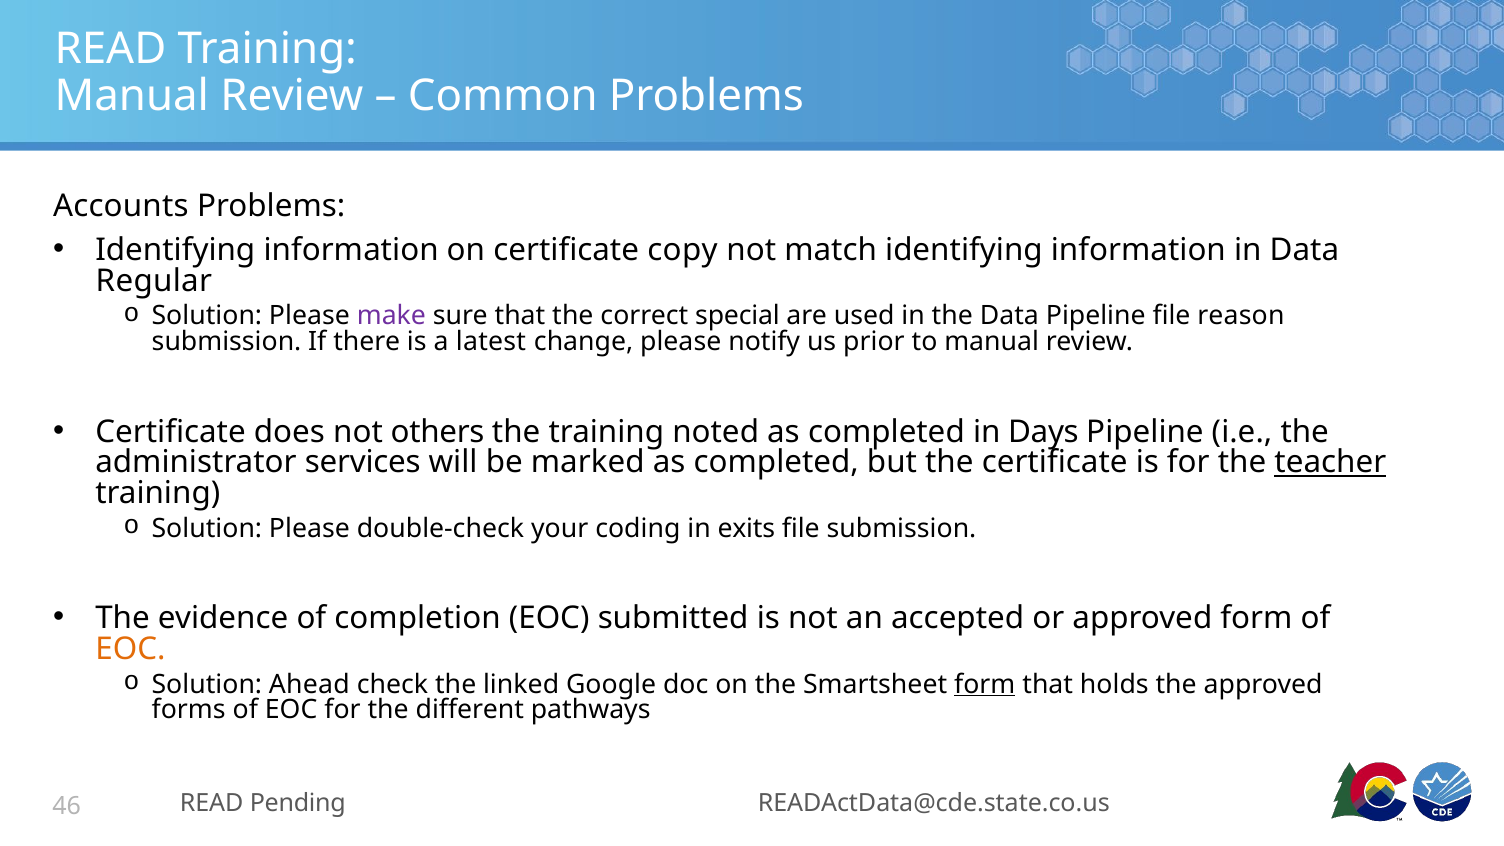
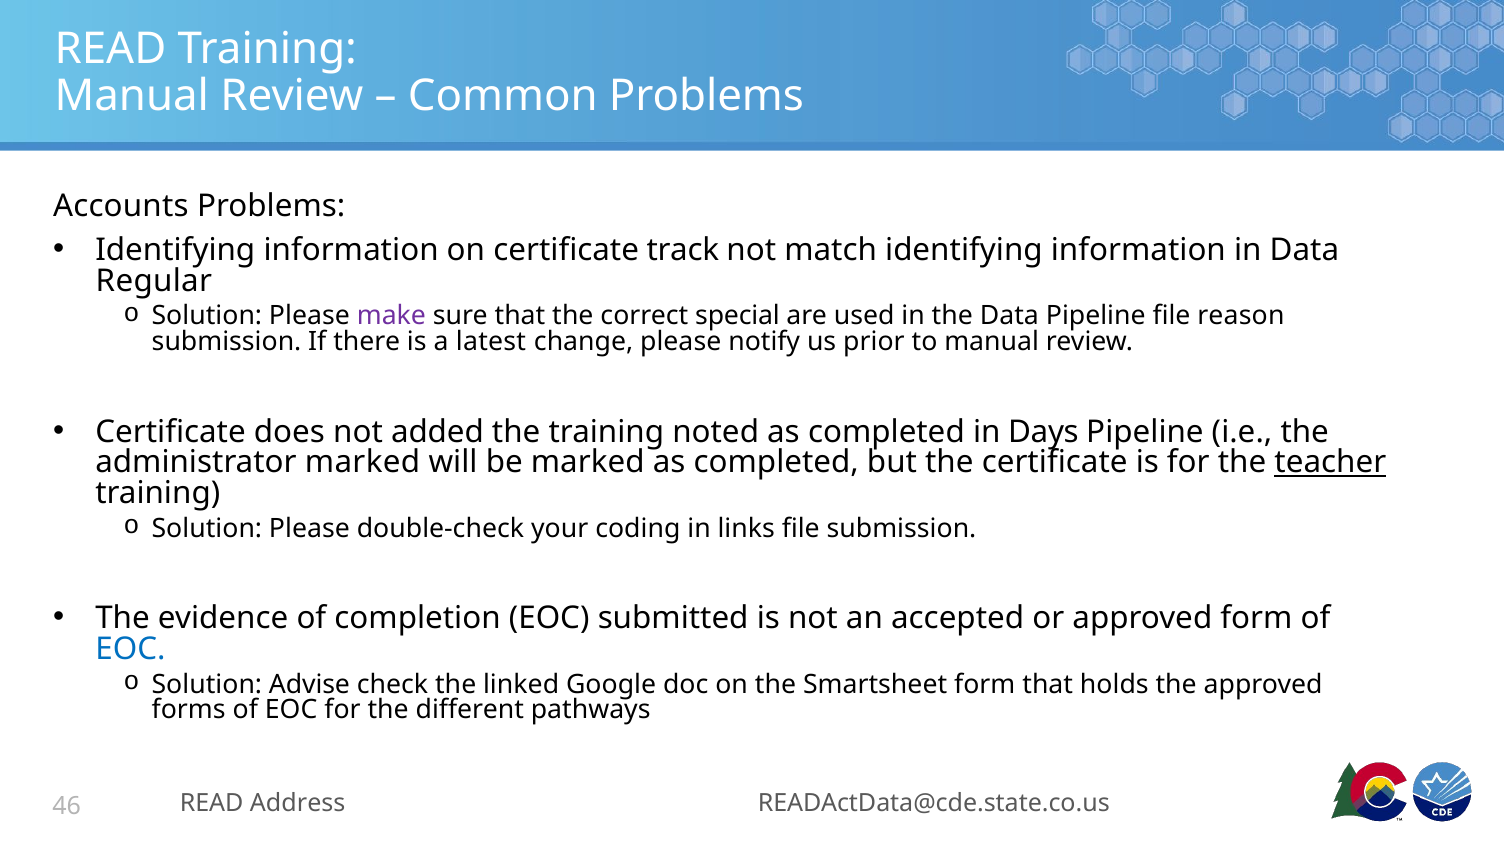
copy: copy -> track
others: others -> added
administrator services: services -> marked
exits: exits -> links
EOC at (130, 649) colour: orange -> blue
Ahead: Ahead -> Advise
form at (985, 684) underline: present -> none
Pending: Pending -> Address
